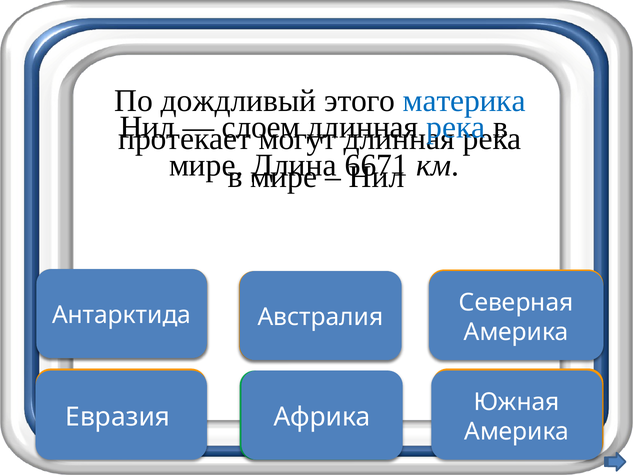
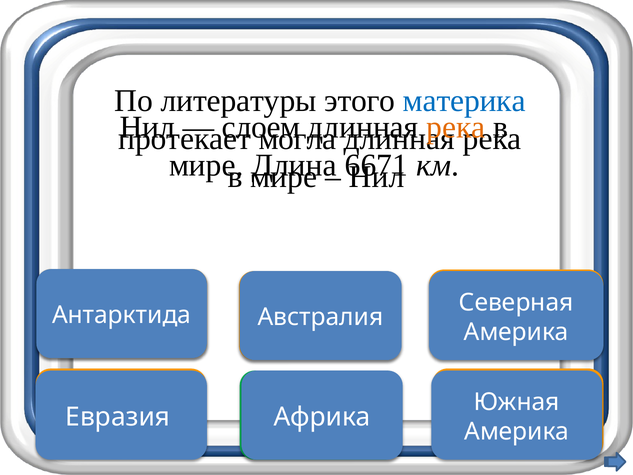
дождливый: дождливый -> литературы
река at (456, 127) colour: blue -> orange
могут: могут -> могла
